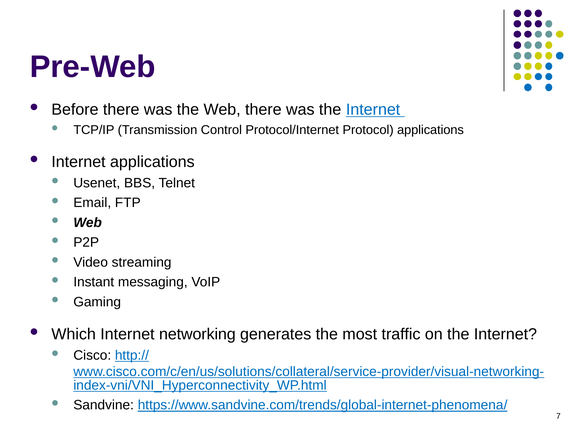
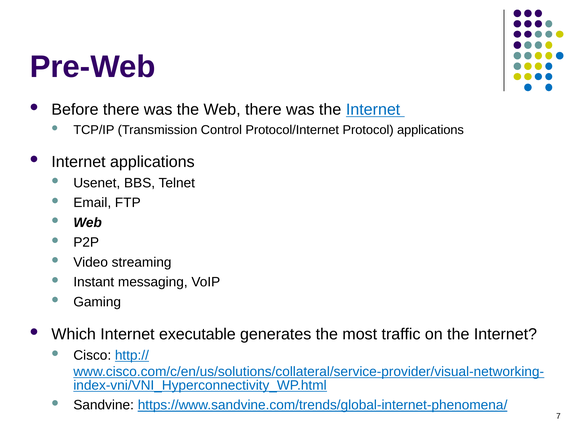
networking: networking -> executable
